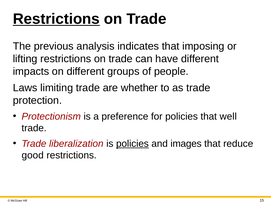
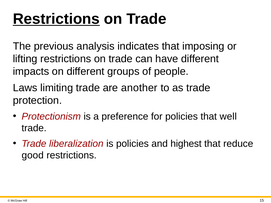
whether: whether -> another
policies at (132, 144) underline: present -> none
images: images -> highest
